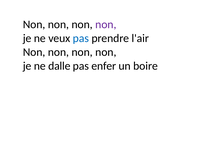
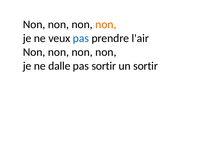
non at (106, 24) colour: purple -> orange
pas enfer: enfer -> sortir
un boire: boire -> sortir
